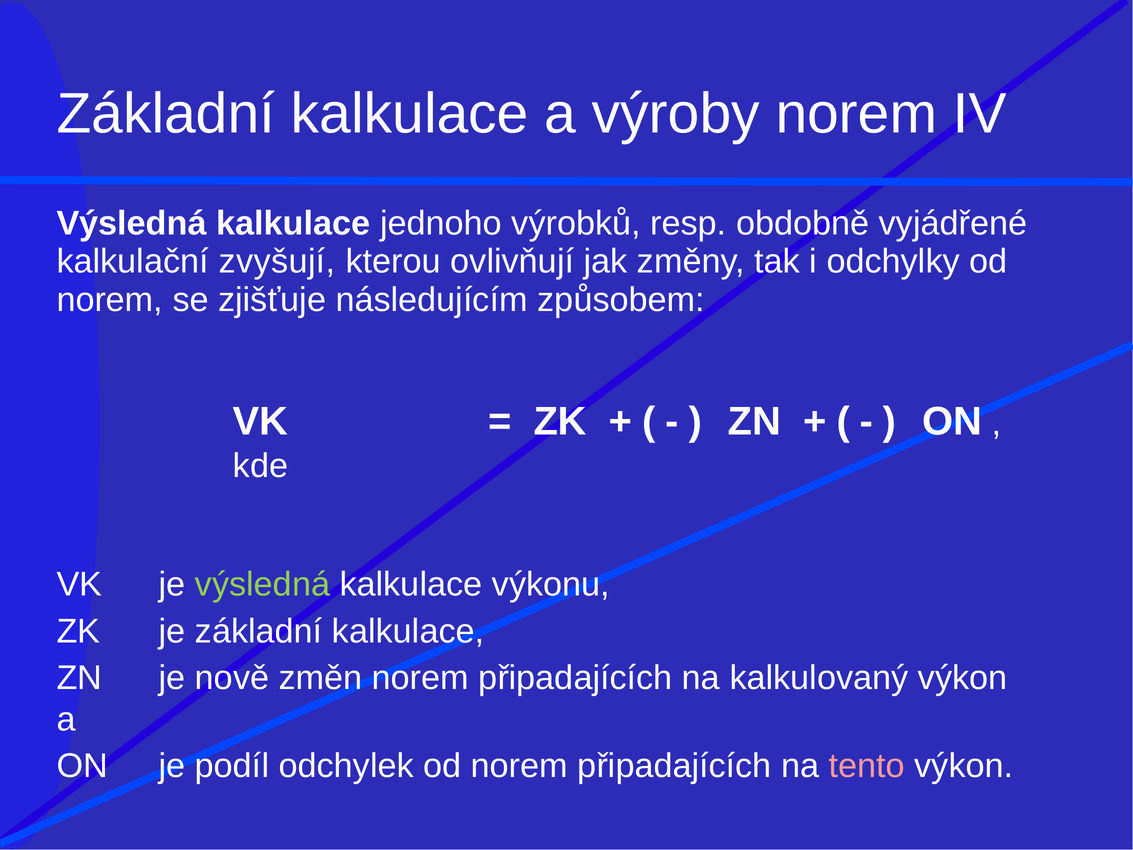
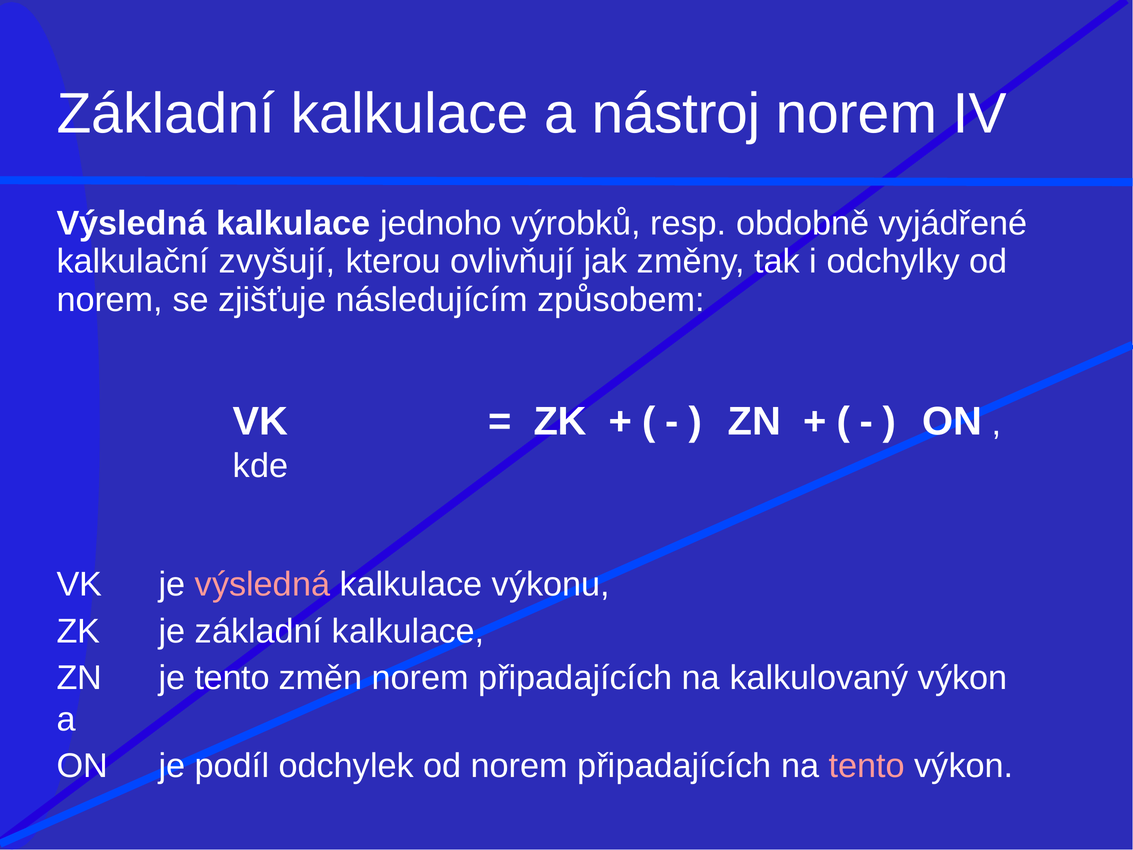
výroby: výroby -> nástroj
výsledná at (263, 584) colour: light green -> pink
je nově: nově -> tento
